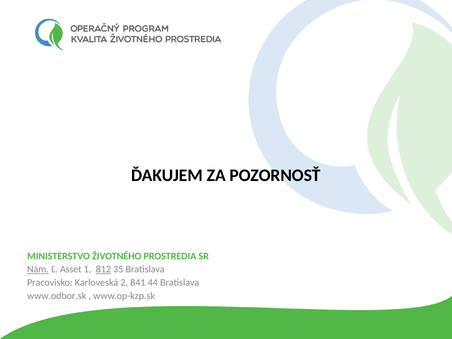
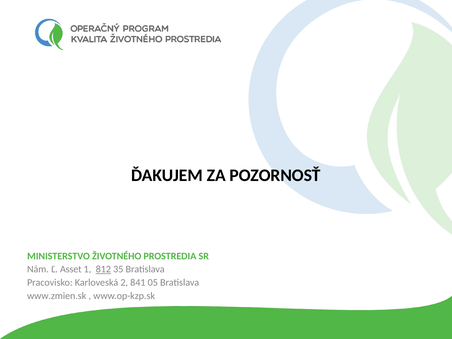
Nám underline: present -> none
44: 44 -> 05
www.odbor.sk: www.odbor.sk -> www.zmien.sk
